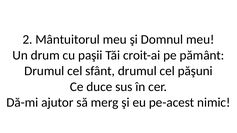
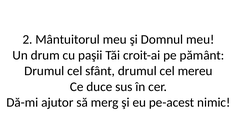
păşuni: păşuni -> mereu
